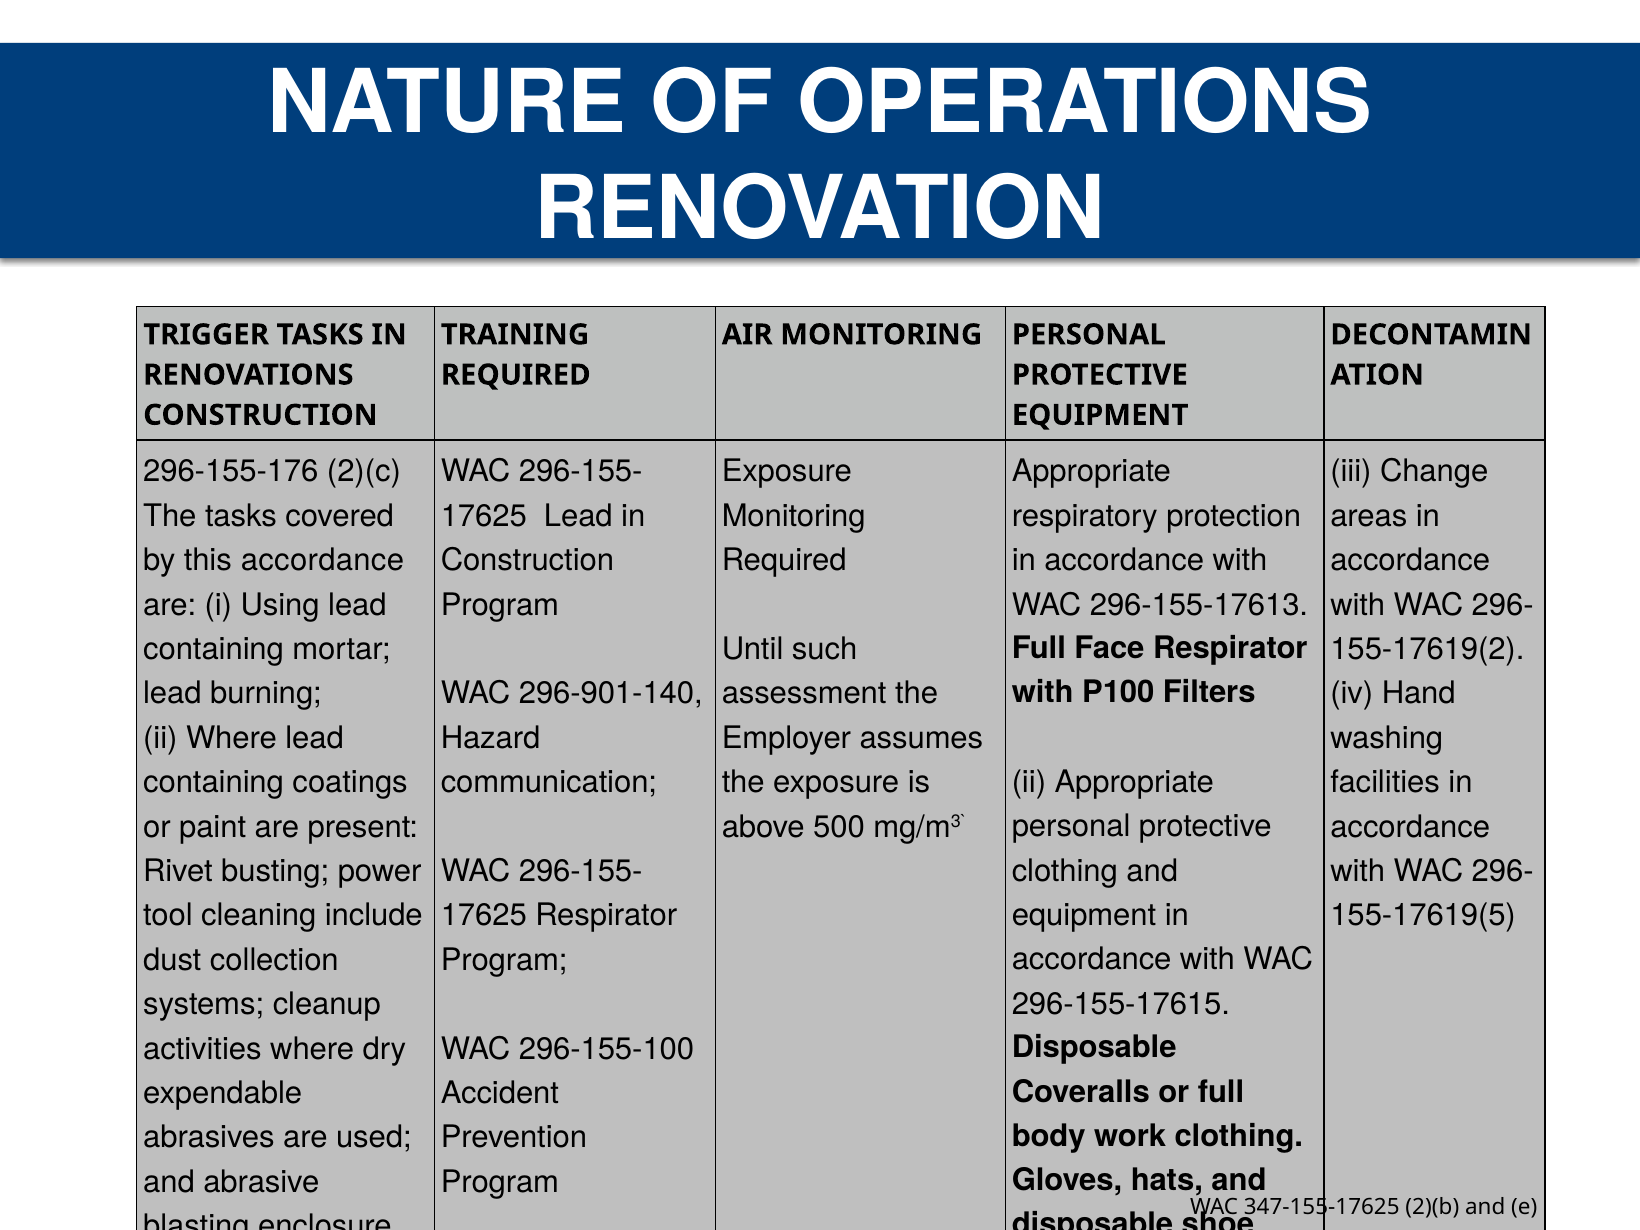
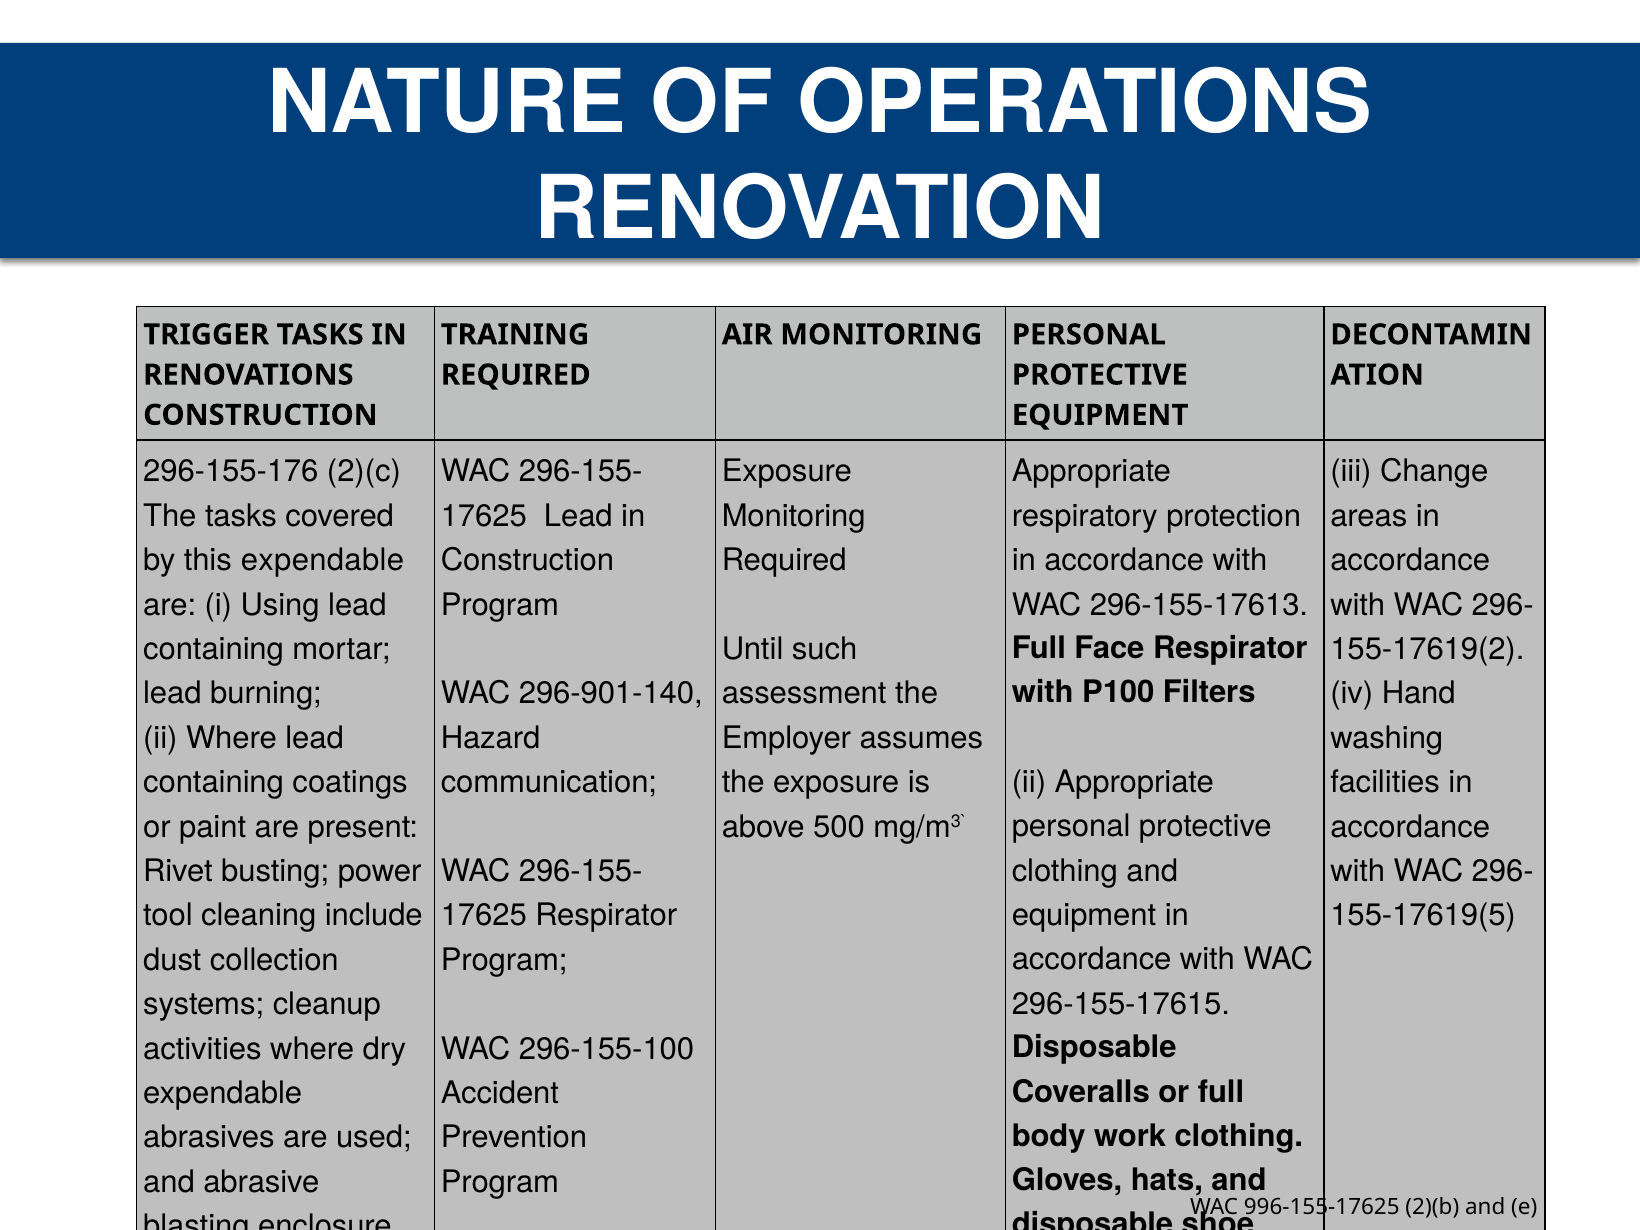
this accordance: accordance -> expendable
347-155-17625: 347-155-17625 -> 996-155-17625
